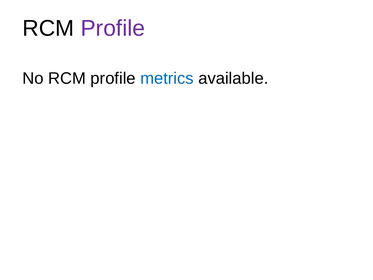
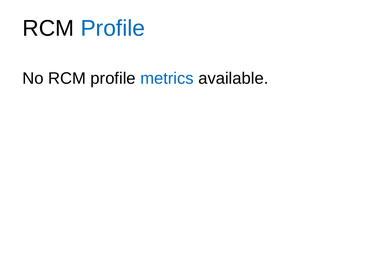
Profile at (113, 28) colour: purple -> blue
